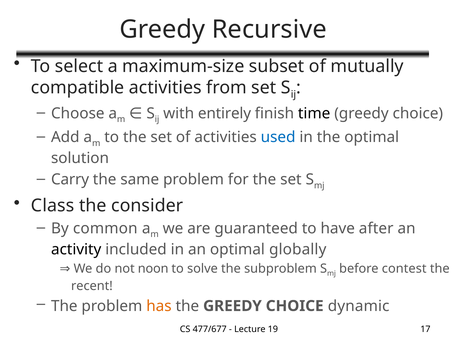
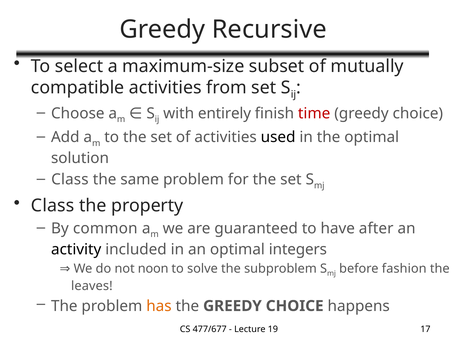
time colour: black -> red
used colour: blue -> black
Carry at (70, 179): Carry -> Class
consider: consider -> property
globally: globally -> integers
contest: contest -> fashion
recent: recent -> leaves
dynamic: dynamic -> happens
